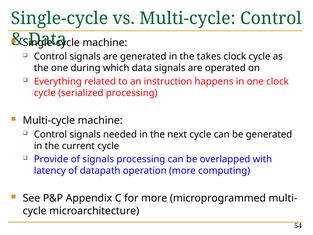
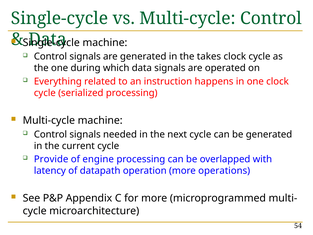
of signals: signals -> engine
computing: computing -> operations
